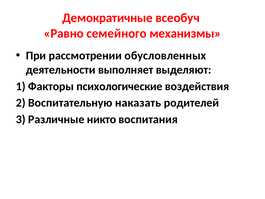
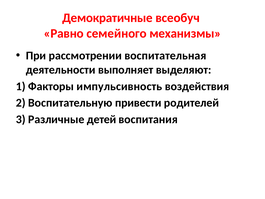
обусловленных: обусловленных -> воспитательная
психологические: психологические -> импульсивность
наказать: наказать -> привести
никто: никто -> детей
